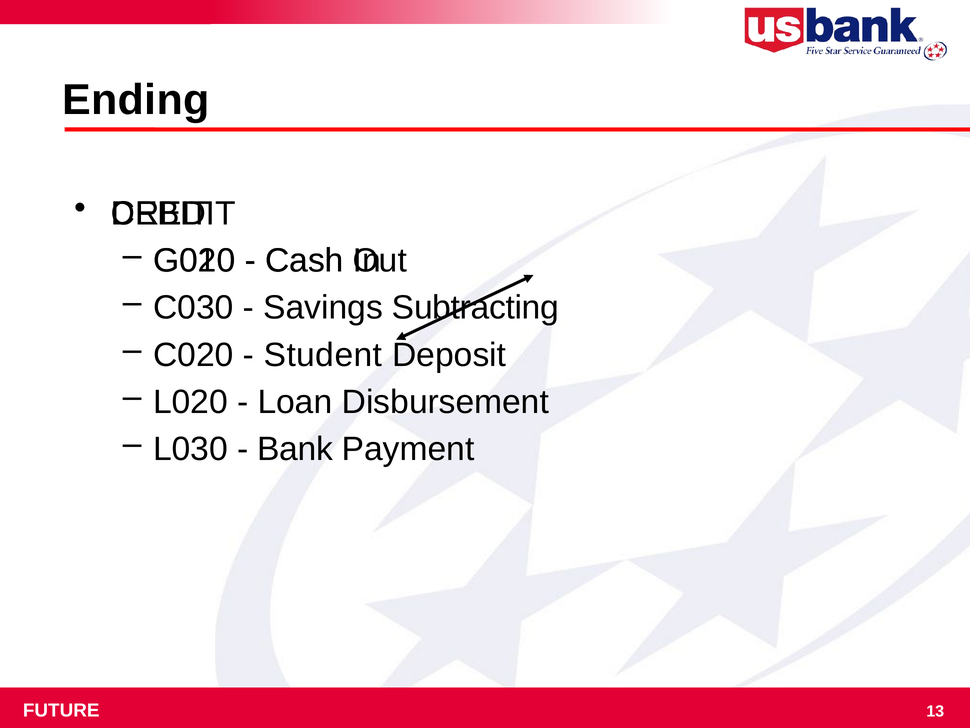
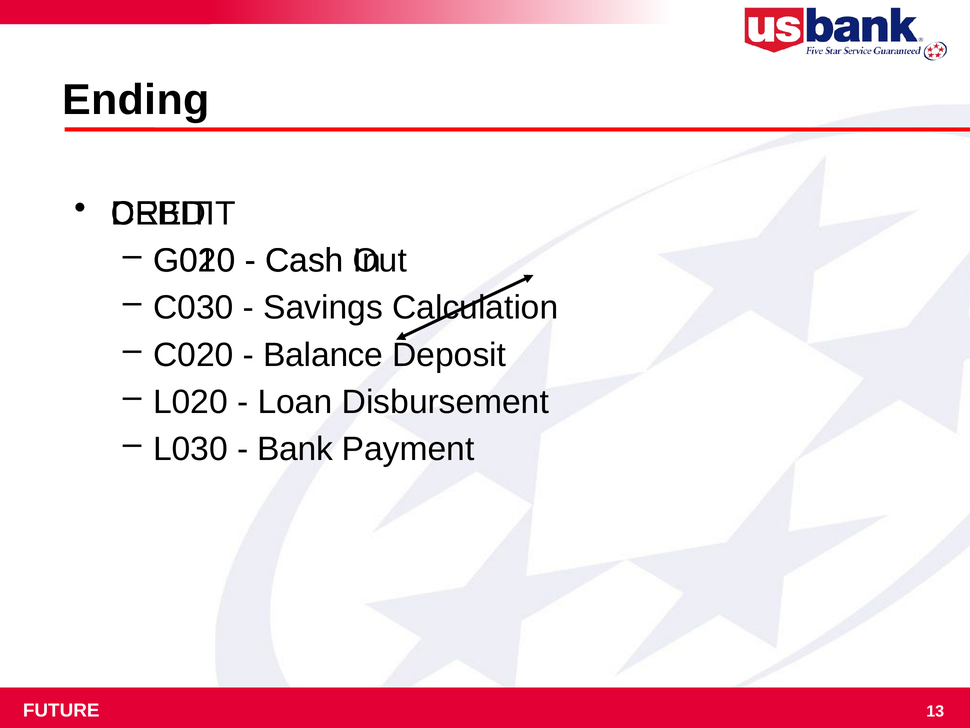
Subtracting: Subtracting -> Calculation
Student: Student -> Balance
